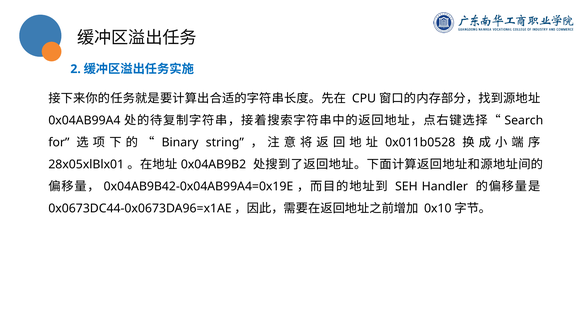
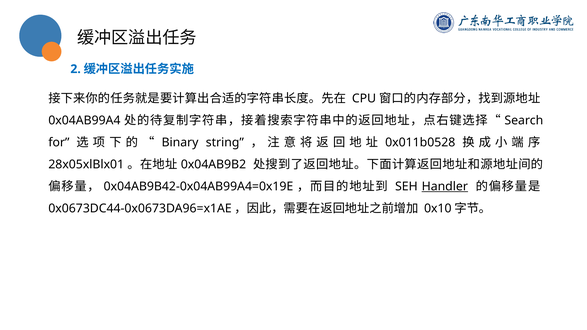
Handler underline: none -> present
